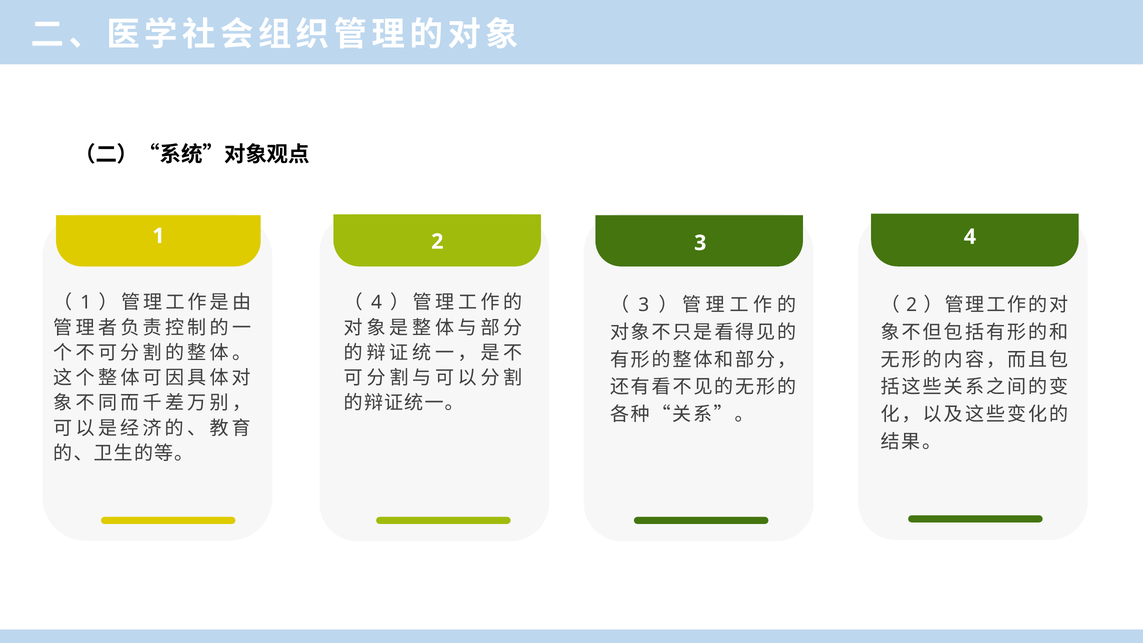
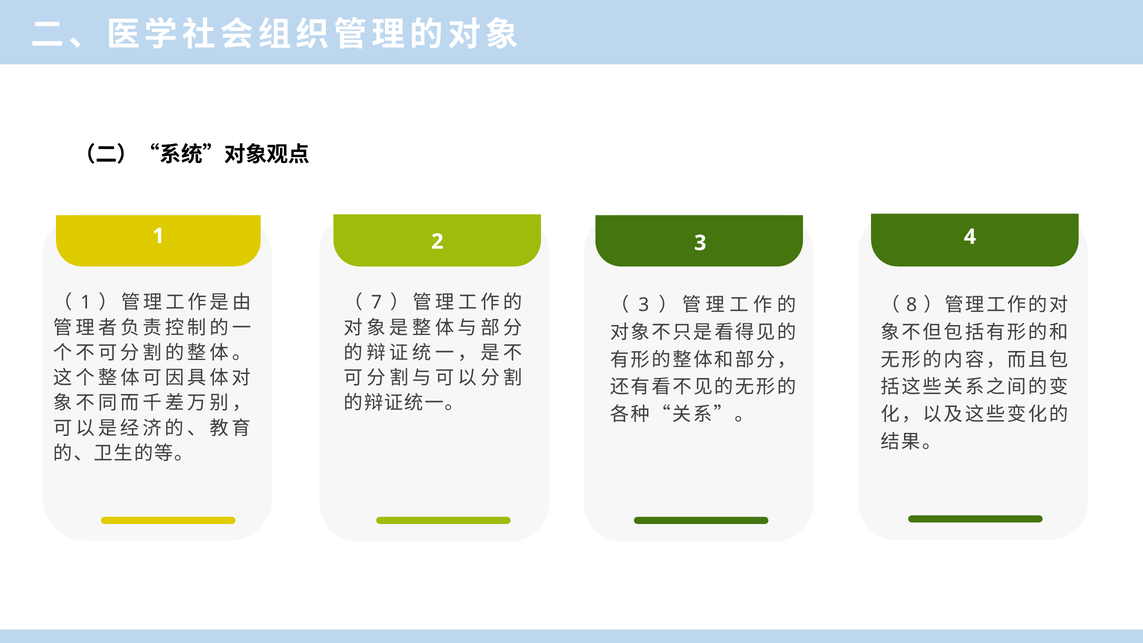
4 at (377, 303): 4 -> 7
2 at (912, 305): 2 -> 8
